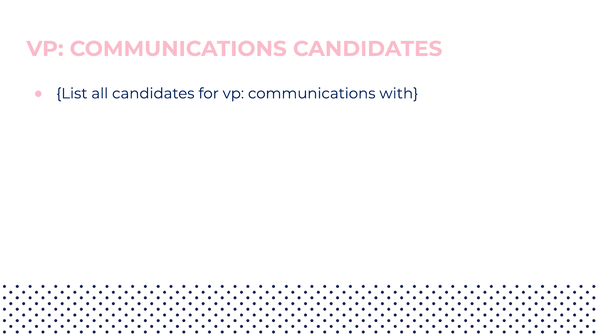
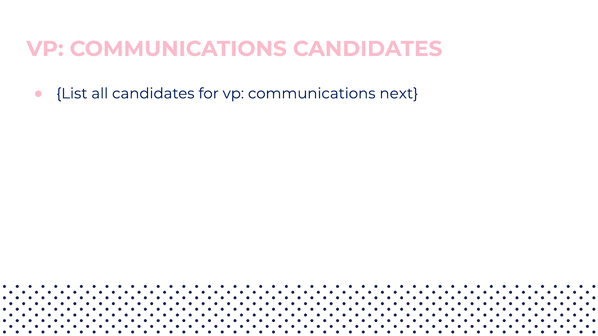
with: with -> next
